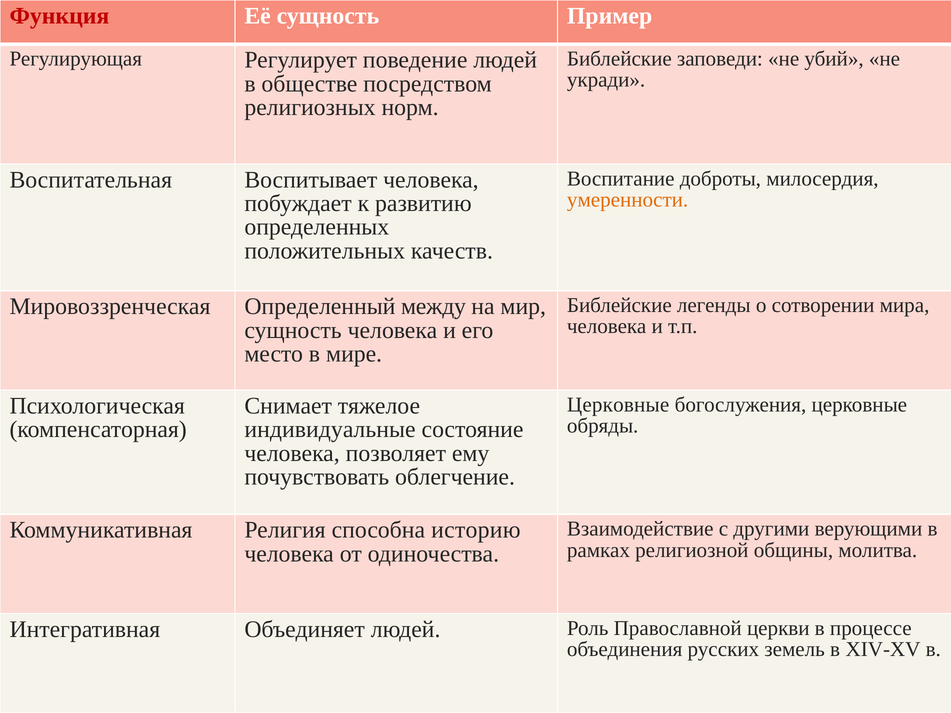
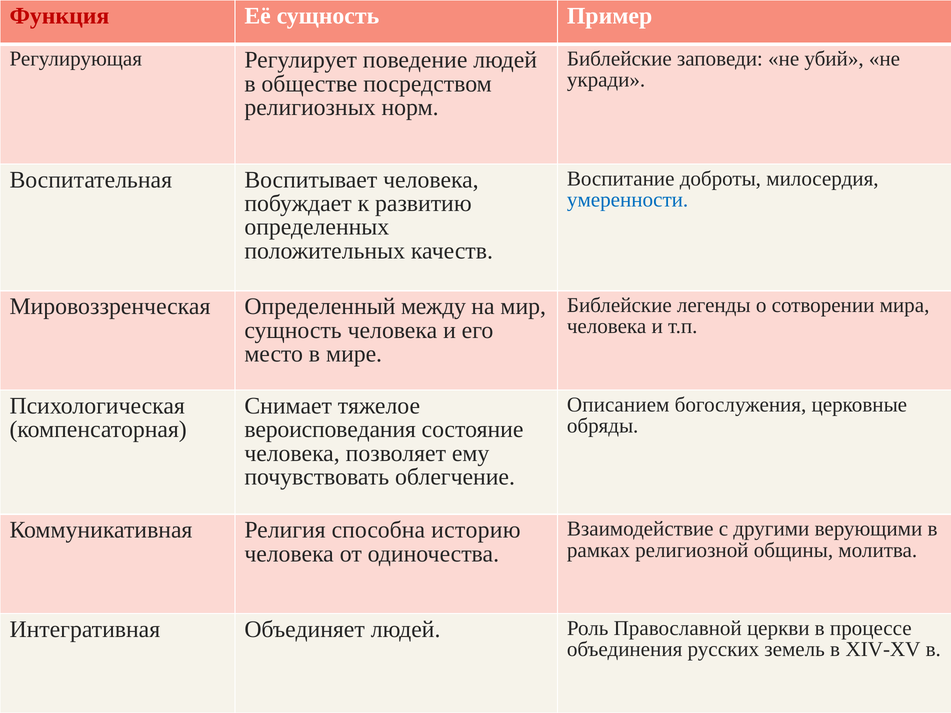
умеренности colour: orange -> blue
Церковные at (618, 405): Церковные -> Описанием
индивидуальные: индивидуальные -> вероисповедания
